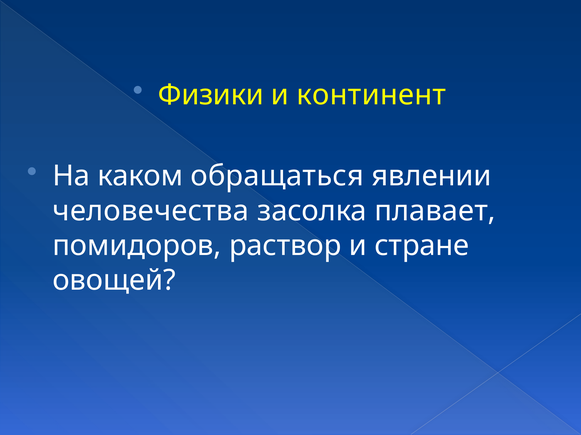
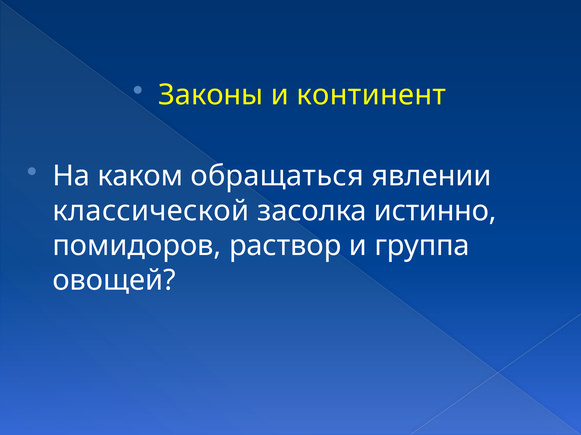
Физики: Физики -> Законы
человечества: человечества -> классической
плавает: плавает -> истинно
стране: стране -> группа
